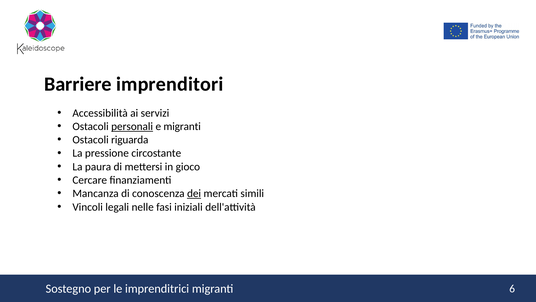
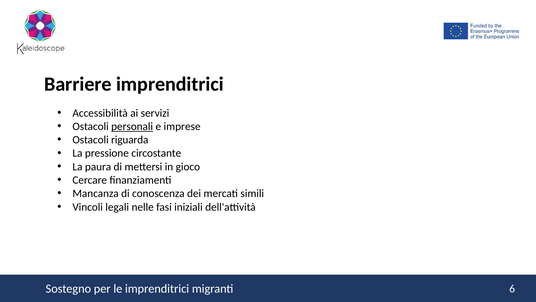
Barriere imprenditori: imprenditori -> imprenditrici
e migranti: migranti -> imprese
dei underline: present -> none
